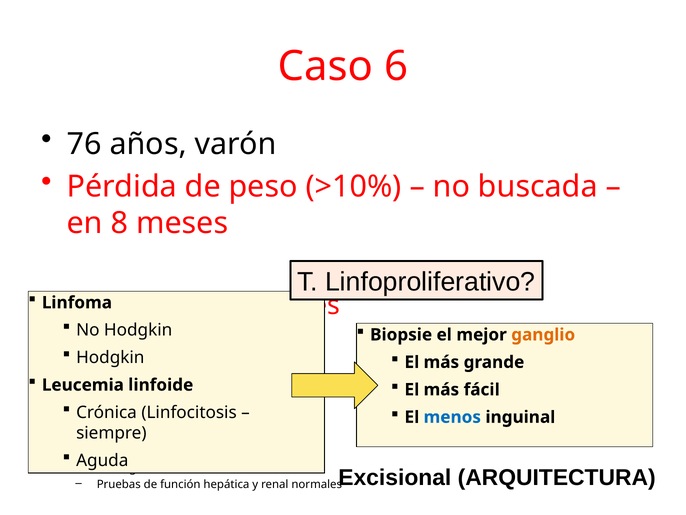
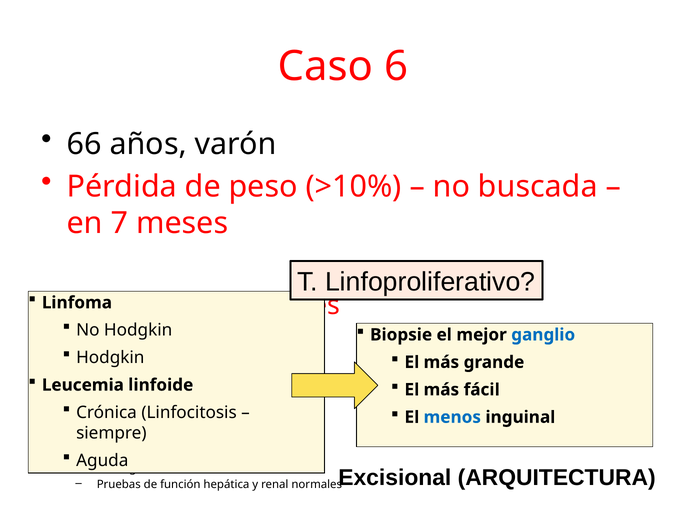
76: 76 -> 66
8: 8 -> 7
ganglio colour: orange -> blue
